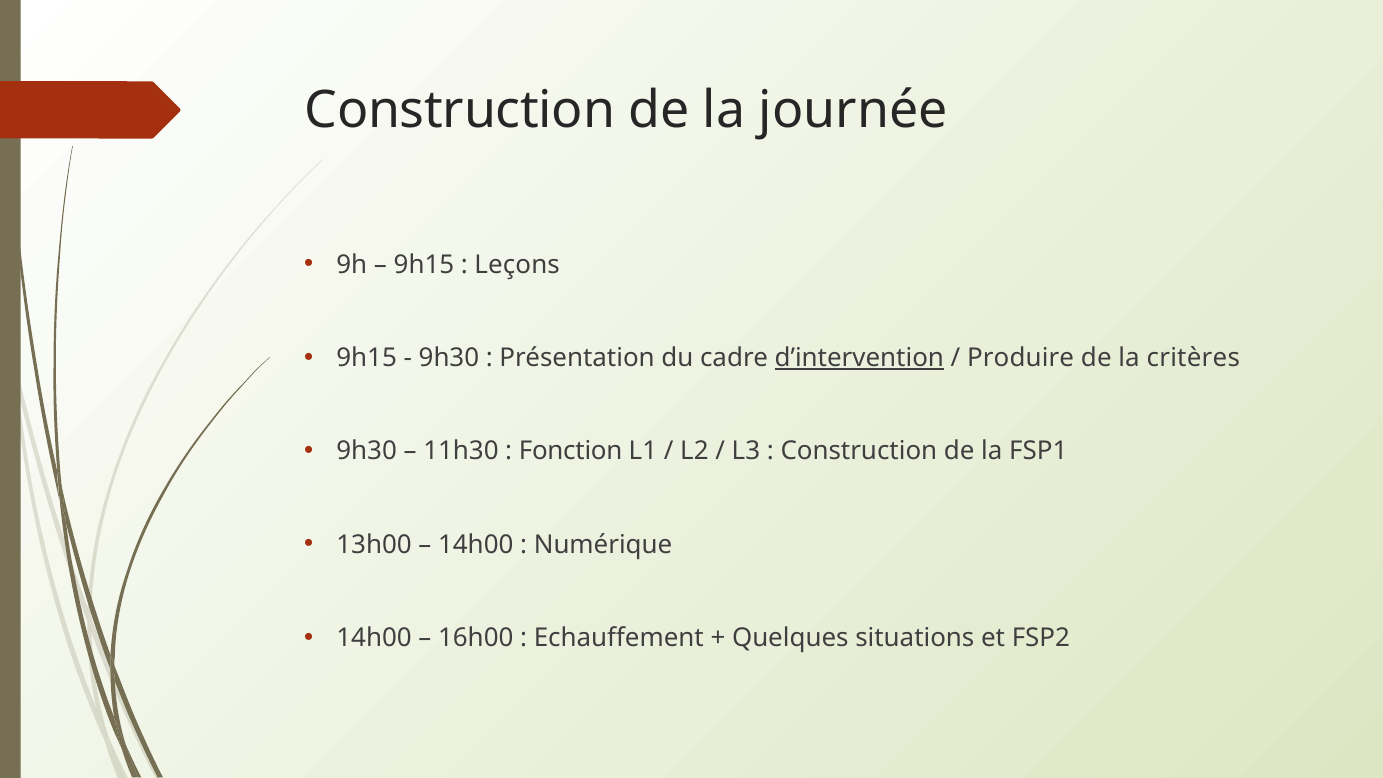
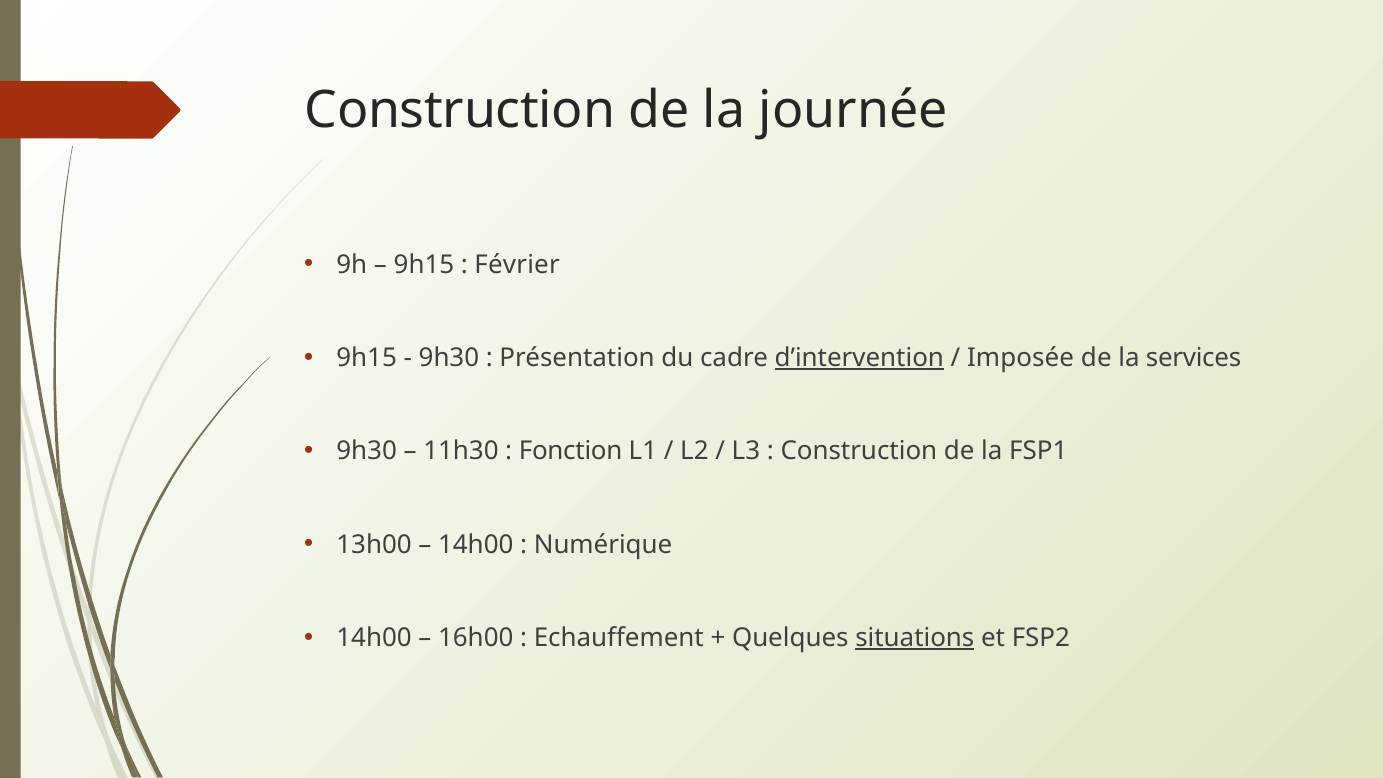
Leçons: Leçons -> Février
Produire: Produire -> Imposée
critères: critères -> services
situations underline: none -> present
